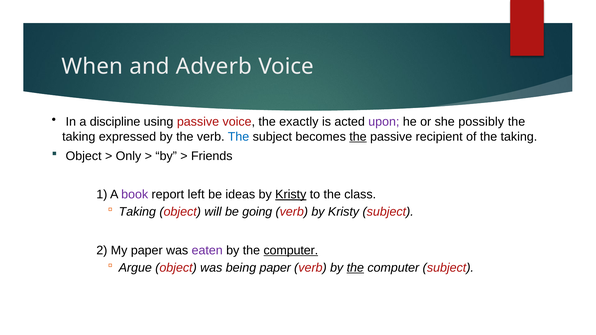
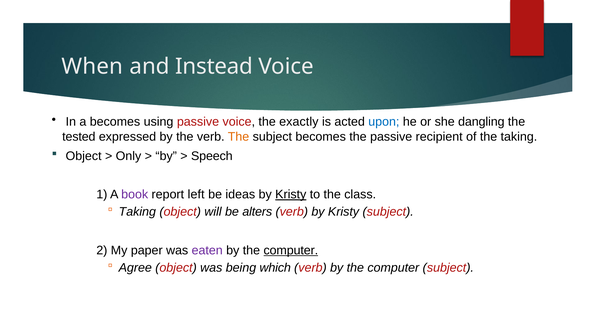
Adverb: Adverb -> Instead
a discipline: discipline -> becomes
upon colour: purple -> blue
possibly: possibly -> dangling
taking at (79, 137): taking -> tested
The at (238, 137) colour: blue -> orange
the at (358, 137) underline: present -> none
Friends: Friends -> Speech
going: going -> alters
Argue: Argue -> Agree
being paper: paper -> which
the at (355, 268) underline: present -> none
